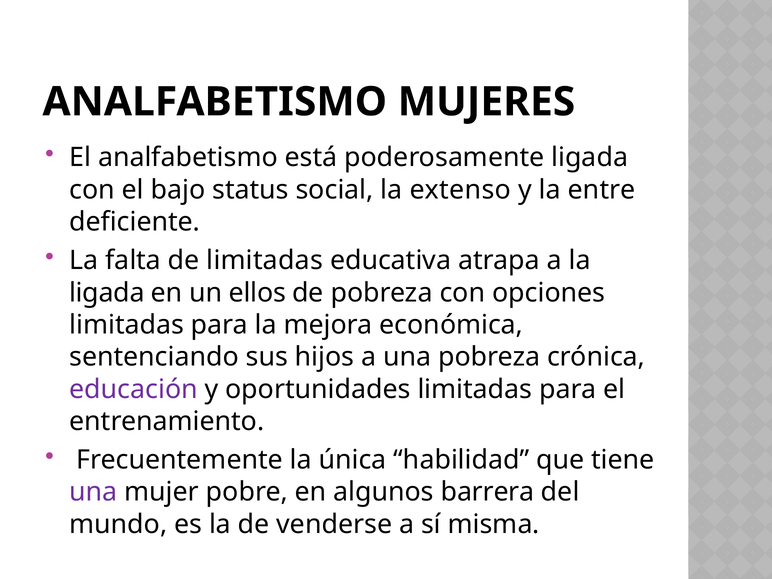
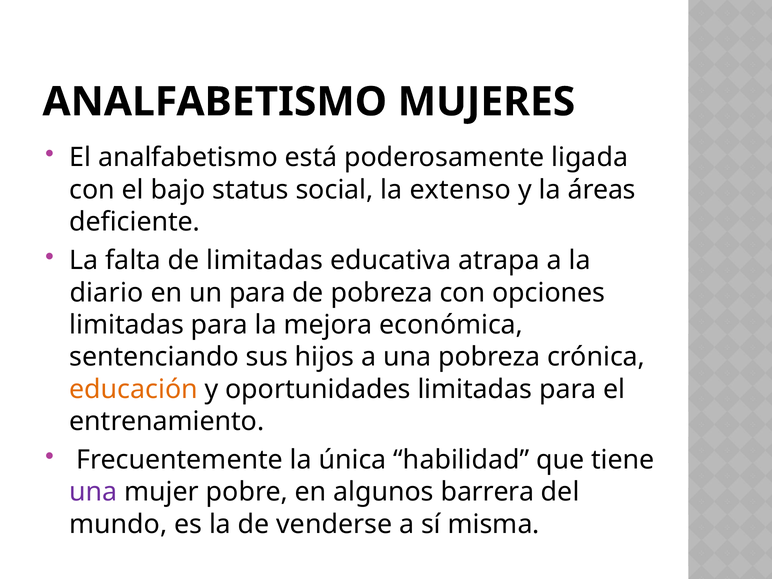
entre: entre -> áreas
ligada at (107, 293): ligada -> diario
un ellos: ellos -> para
educación colour: purple -> orange
